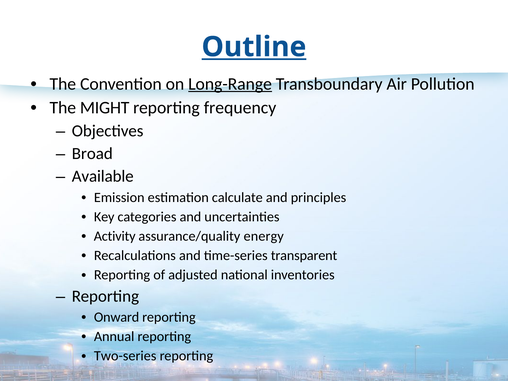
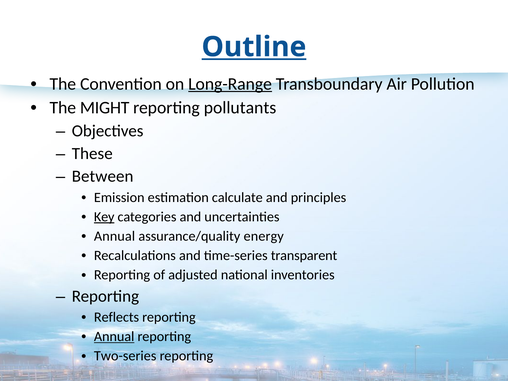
frequency: frequency -> pollutants
Broad: Broad -> These
Available: Available -> Between
Key underline: none -> present
Activity at (115, 236): Activity -> Annual
Onward: Onward -> Reflects
Annual at (114, 337) underline: none -> present
